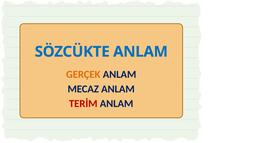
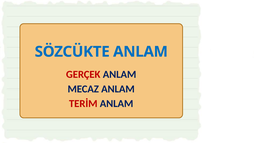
GERÇEK colour: orange -> red
